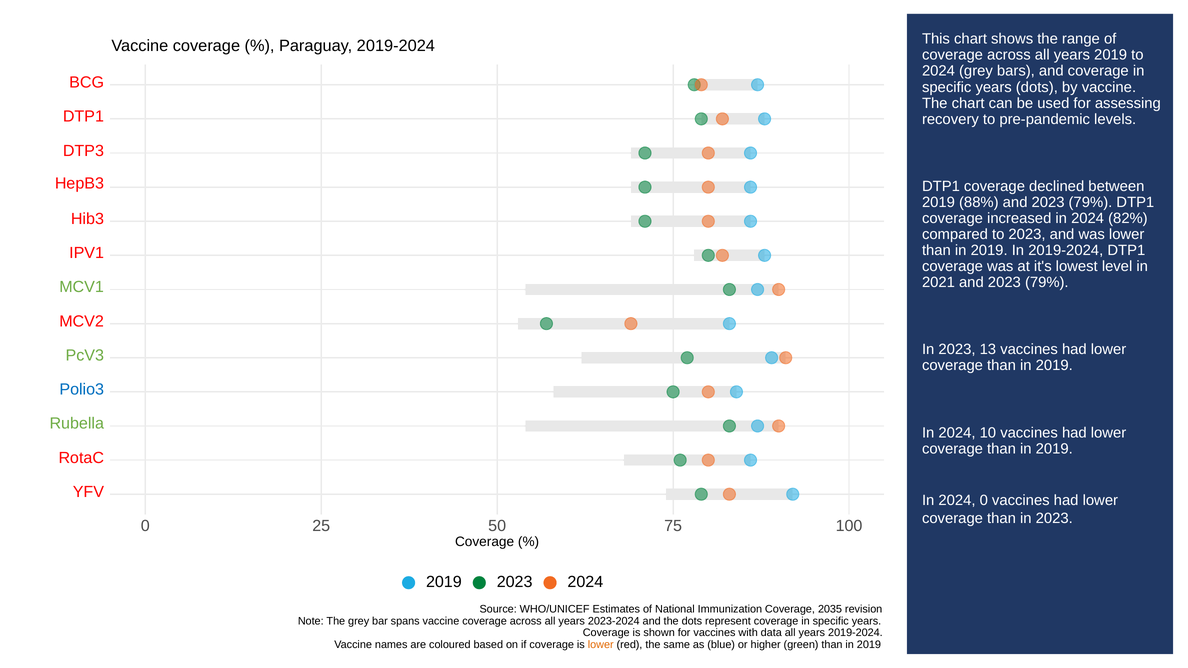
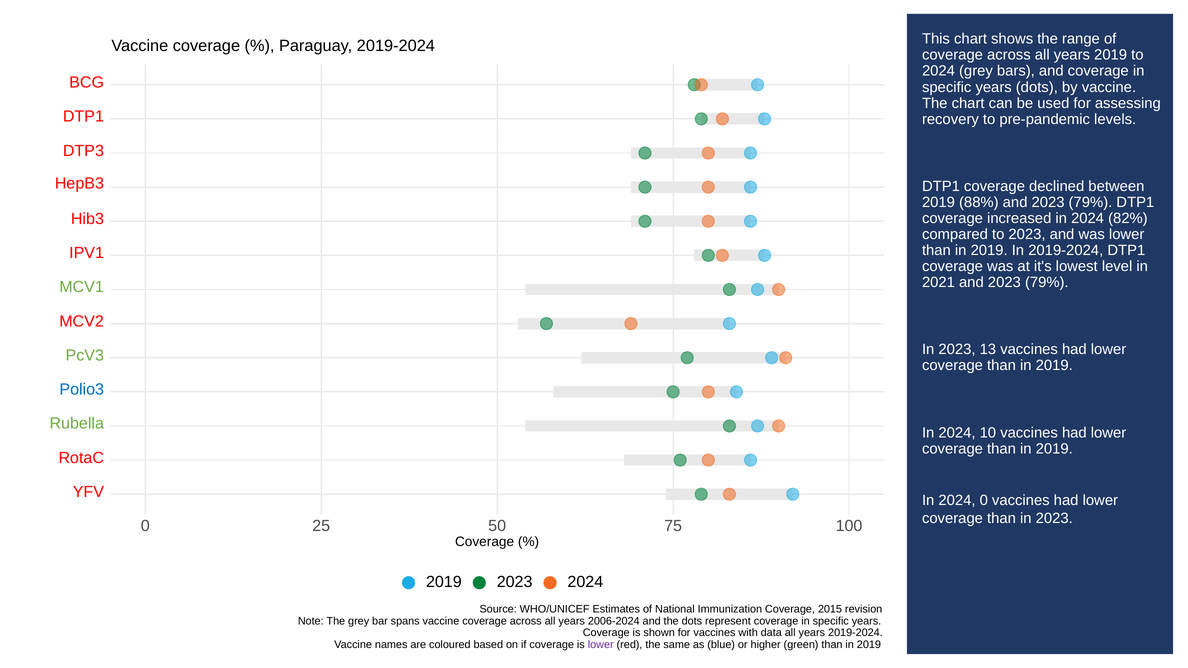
2035: 2035 -> 2015
2023-2024: 2023-2024 -> 2006-2024
lower at (601, 645) colour: orange -> purple
